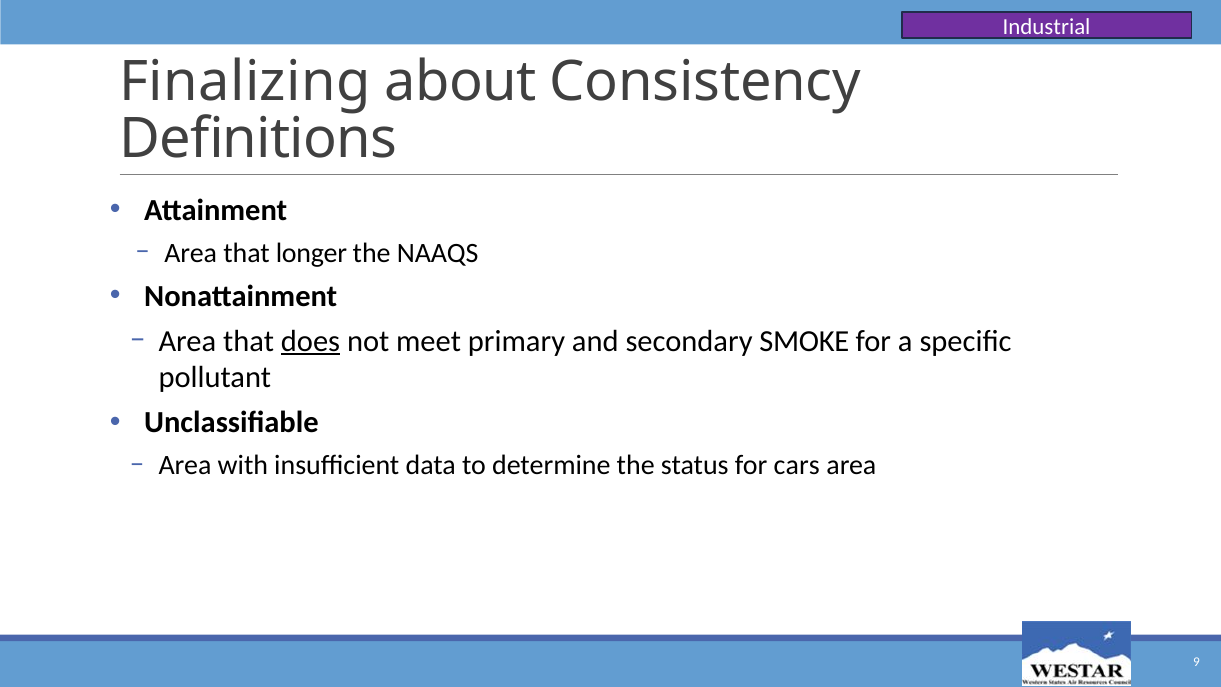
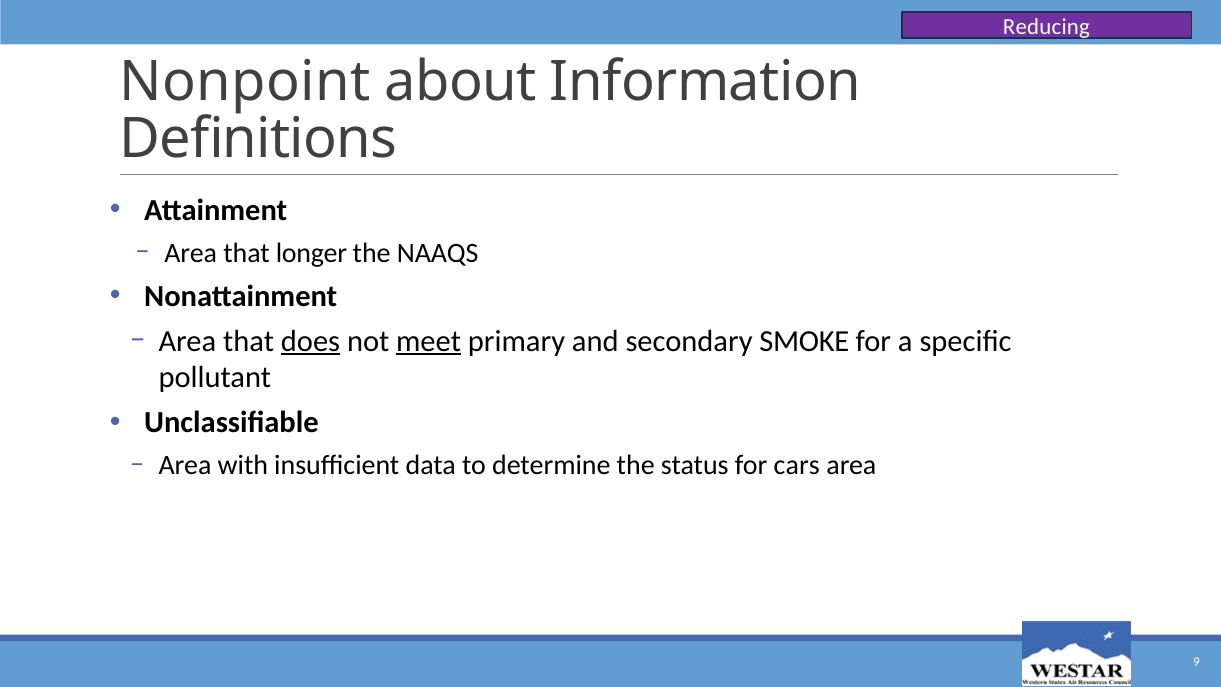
Industrial: Industrial -> Reducing
Finalizing: Finalizing -> Nonpoint
Consistency: Consistency -> Information
meet underline: none -> present
